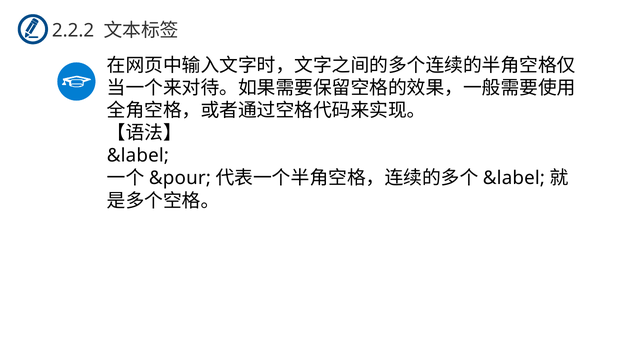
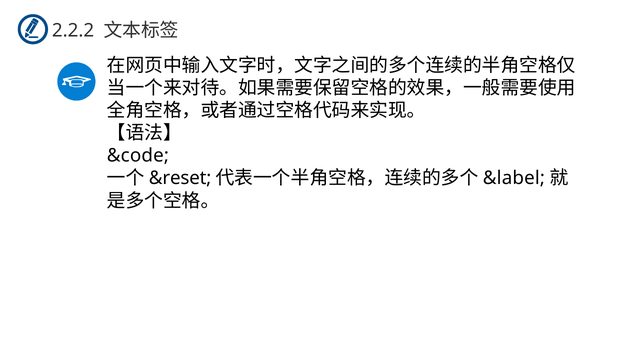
&label at (138, 156): &label -> &code
&pour: &pour -> &reset
